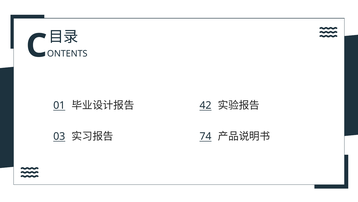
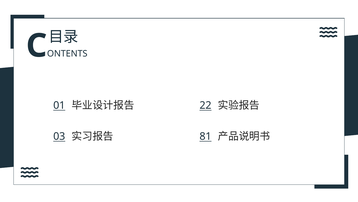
42: 42 -> 22
74: 74 -> 81
